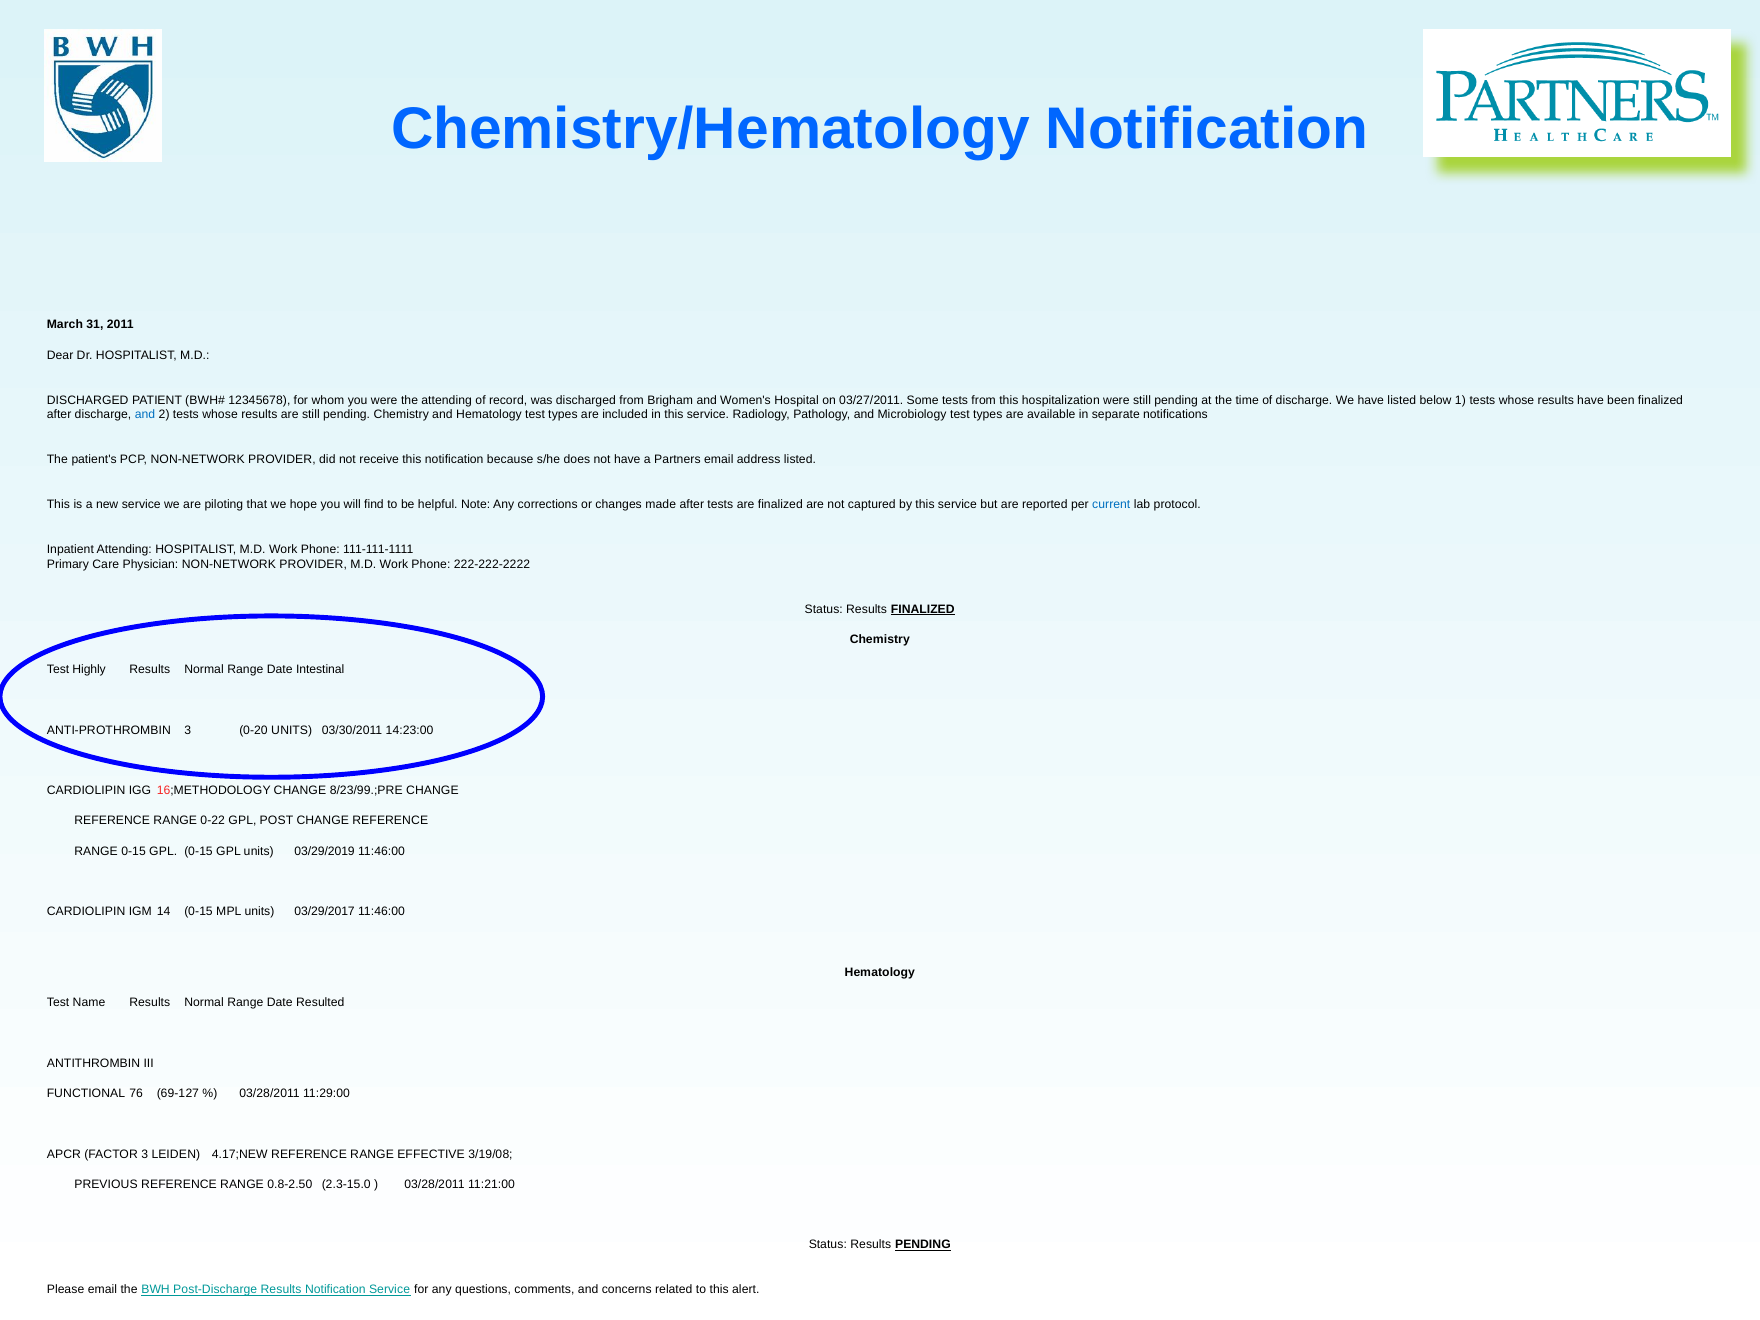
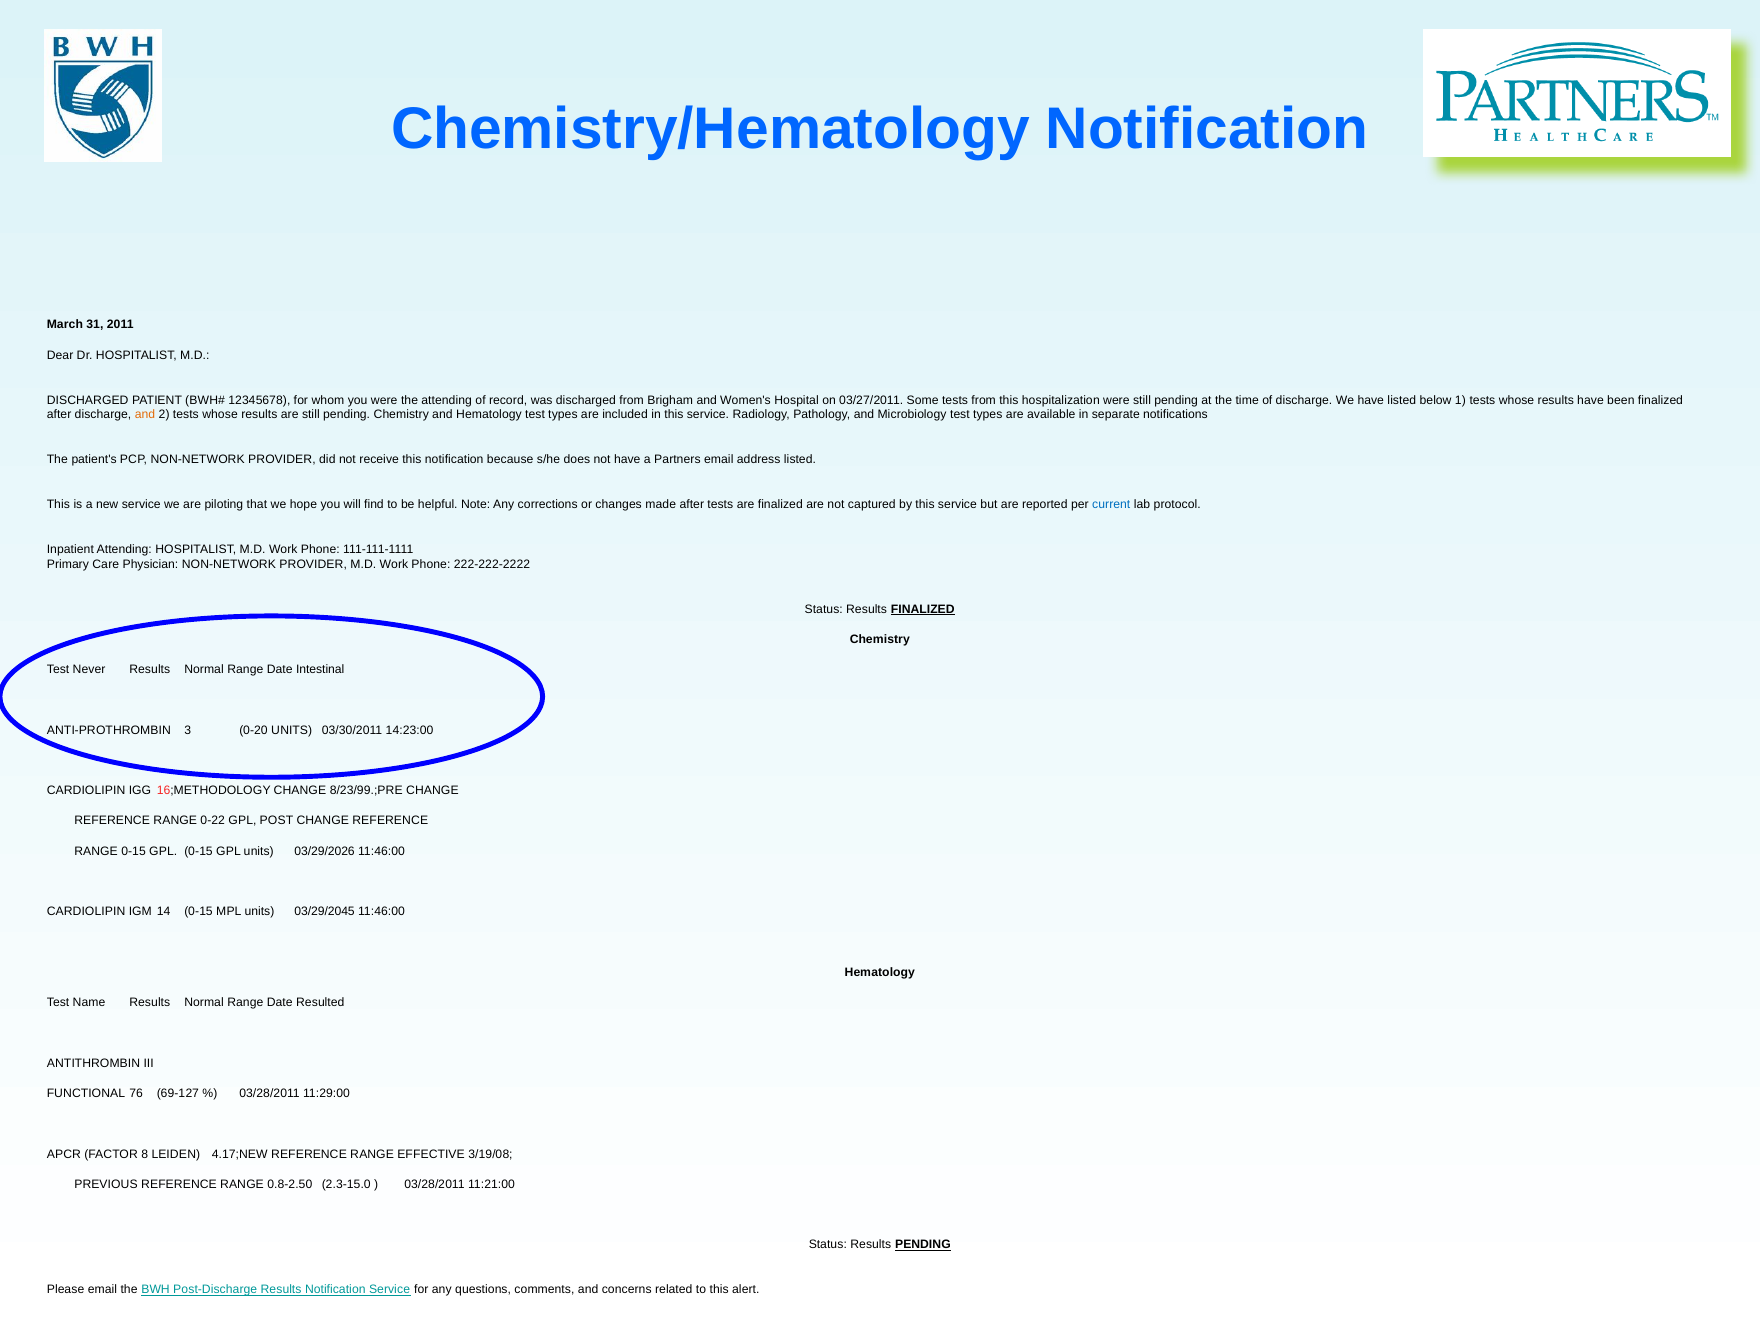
and at (145, 415) colour: blue -> orange
Highly: Highly -> Never
03/29/2019: 03/29/2019 -> 03/29/2026
03/29/2017: 03/29/2017 -> 03/29/2045
FACTOR 3: 3 -> 8
